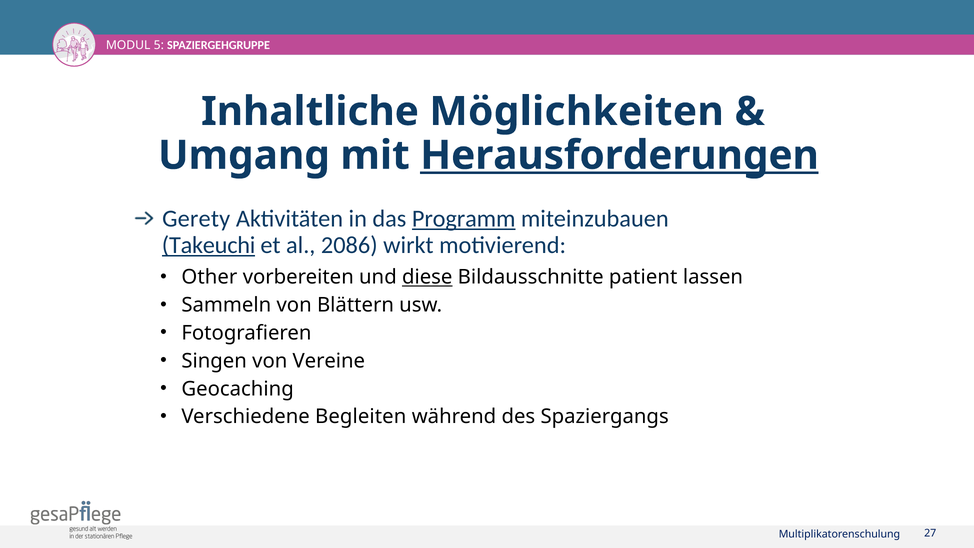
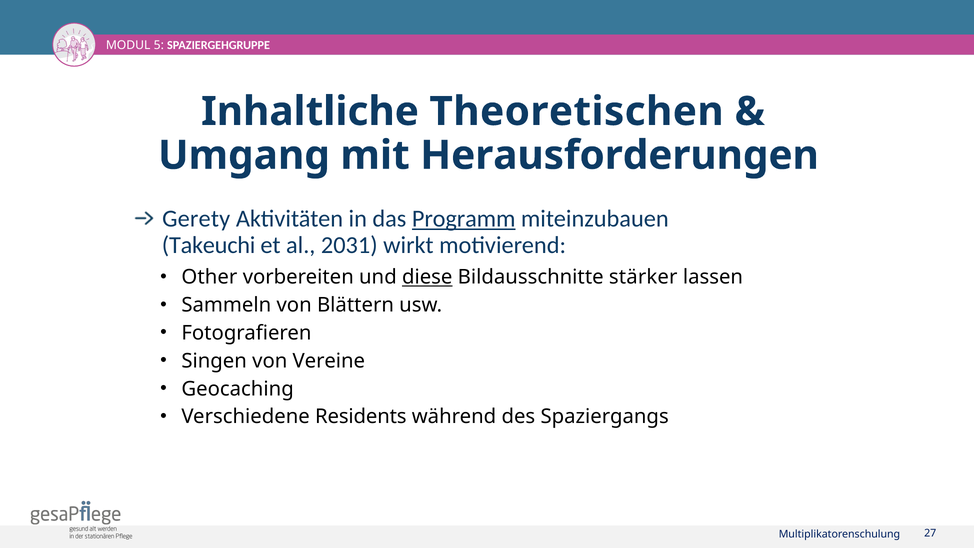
Möglichkeiten: Möglichkeiten -> Theoretischen
Herausforderungen underline: present -> none
Takeuchi underline: present -> none
2086: 2086 -> 2031
patient: patient -> stärker
Begleiten: Begleiten -> Residents
